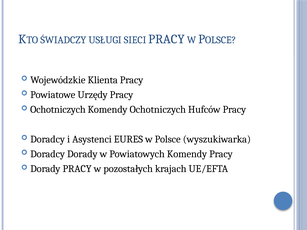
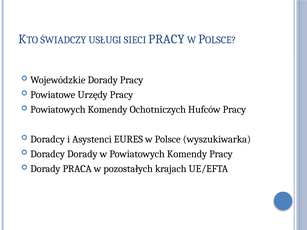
Wojewódzkie Klienta: Klienta -> Dorady
Ochotniczych at (58, 110): Ochotniczych -> Powiatowych
Dorady PRACY: PRACY -> PRACA
